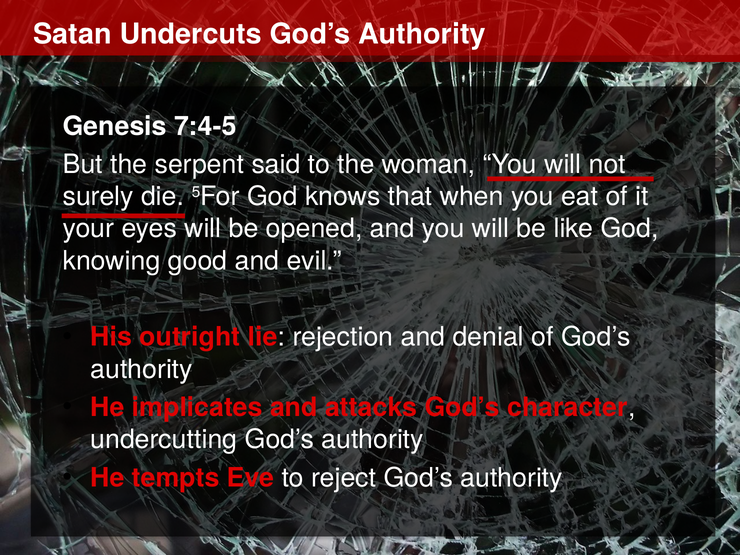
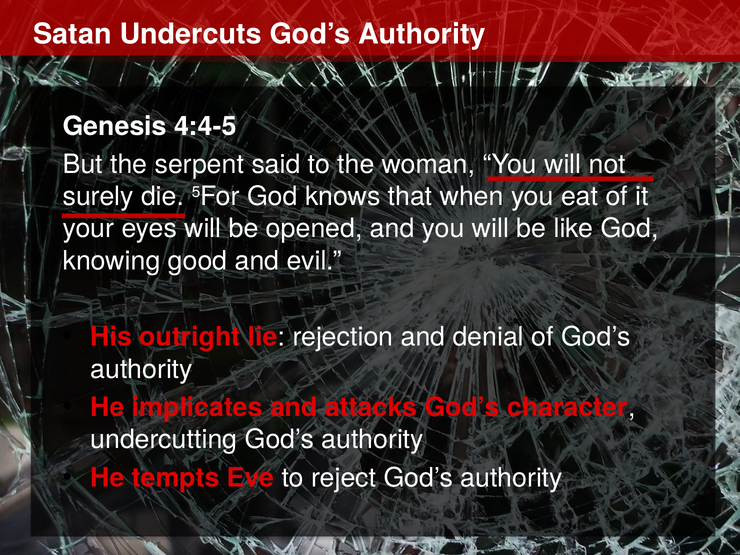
7:4-5: 7:4-5 -> 4:4-5
